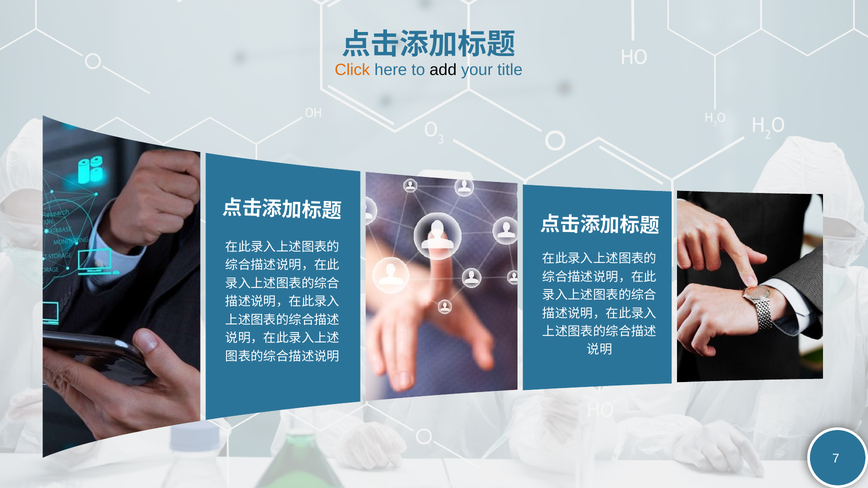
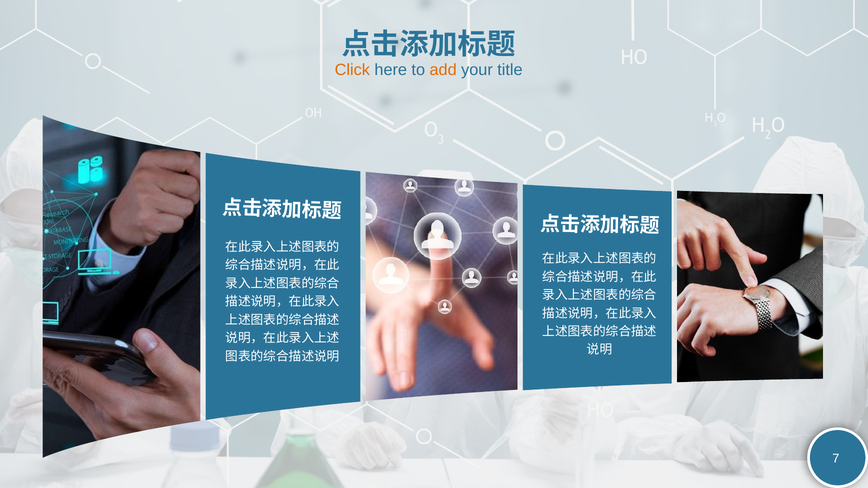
add colour: black -> orange
